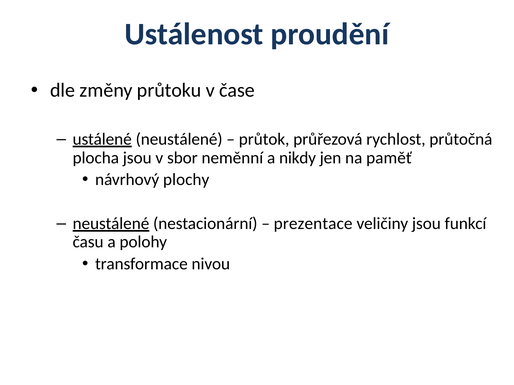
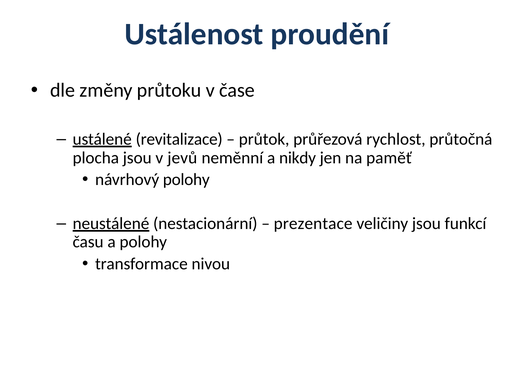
ustálené neustálené: neustálené -> revitalizace
sbor: sbor -> jevů
návrhový plochy: plochy -> polohy
